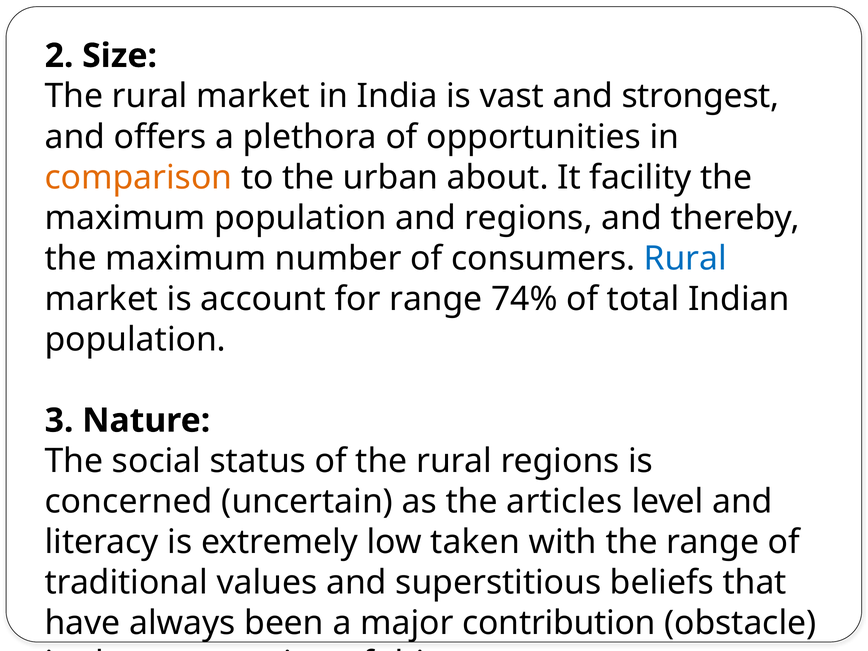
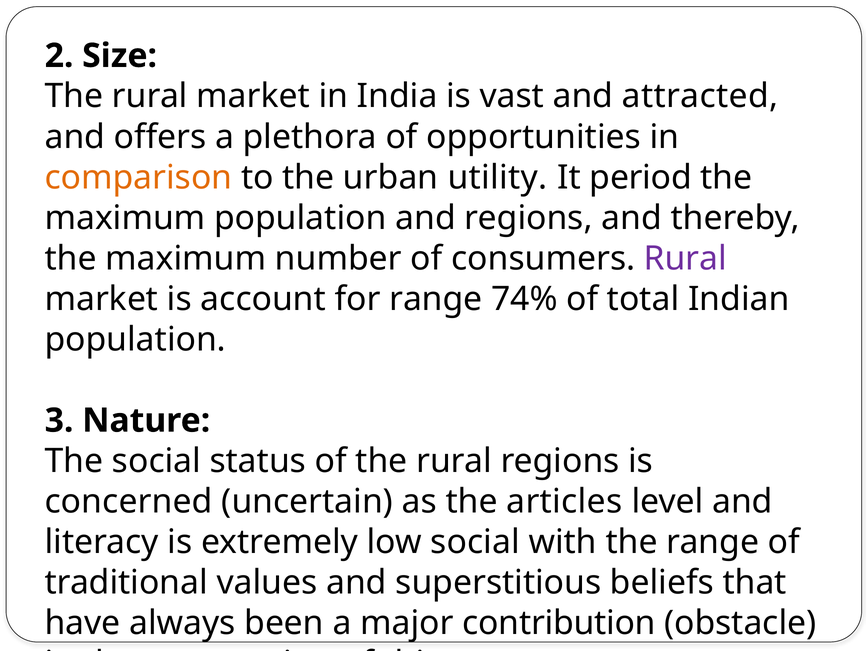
strongest: strongest -> attracted
about: about -> utility
facility: facility -> period
Rural at (685, 258) colour: blue -> purple
low taken: taken -> social
